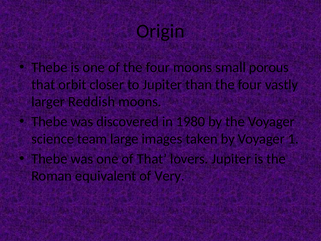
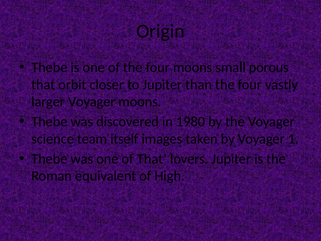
larger Reddish: Reddish -> Voyager
large: large -> itself
Very: Very -> High
